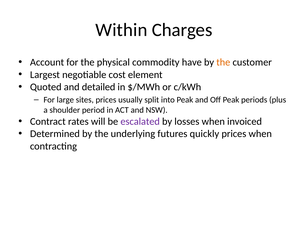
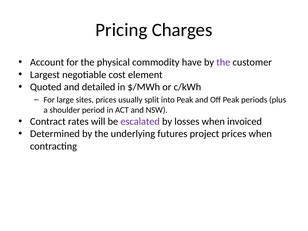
Within: Within -> Pricing
the at (223, 62) colour: orange -> purple
quickly: quickly -> project
